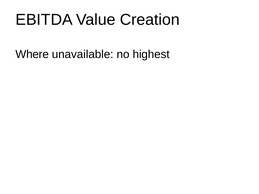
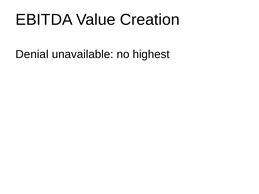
Where: Where -> Denial
